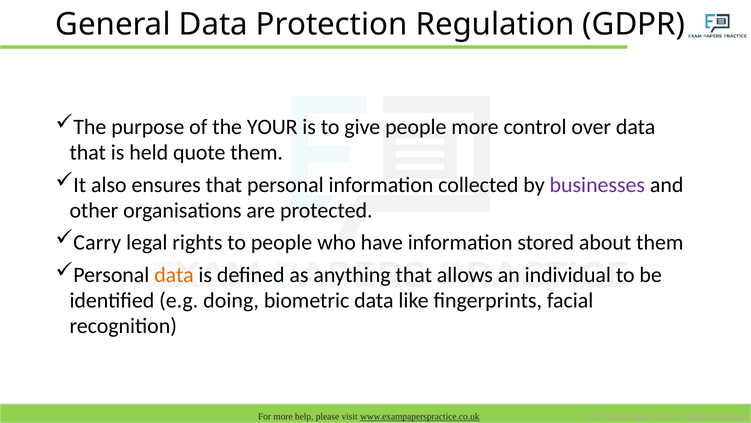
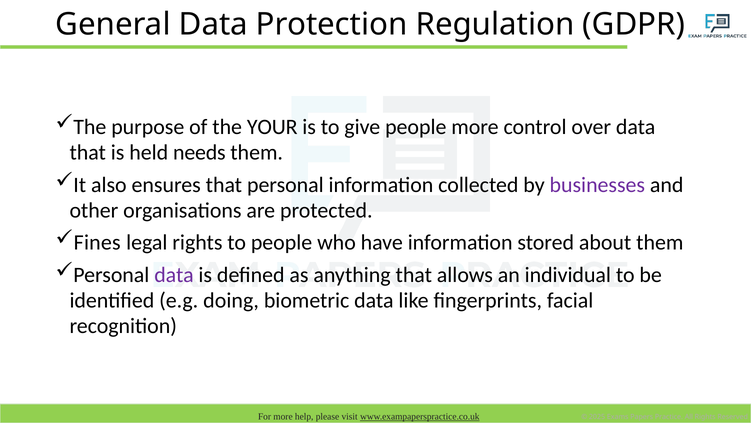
quote: quote -> needs
Carry: Carry -> Fines
data at (174, 275) colour: orange -> purple
